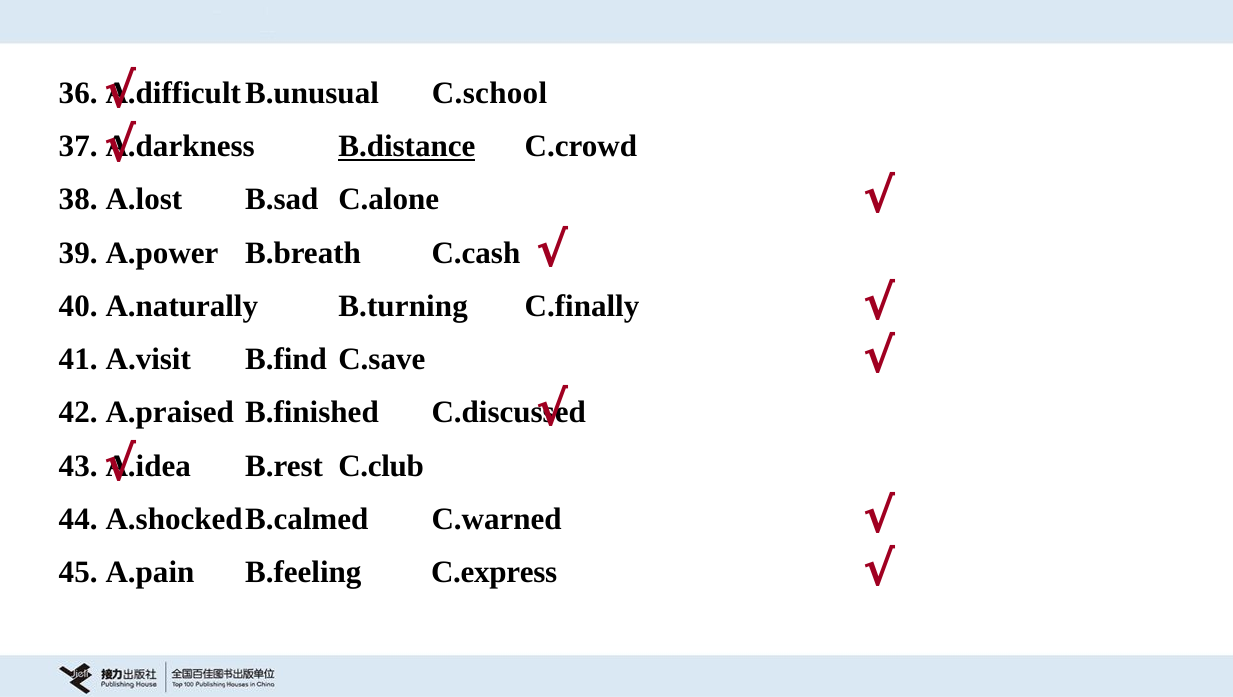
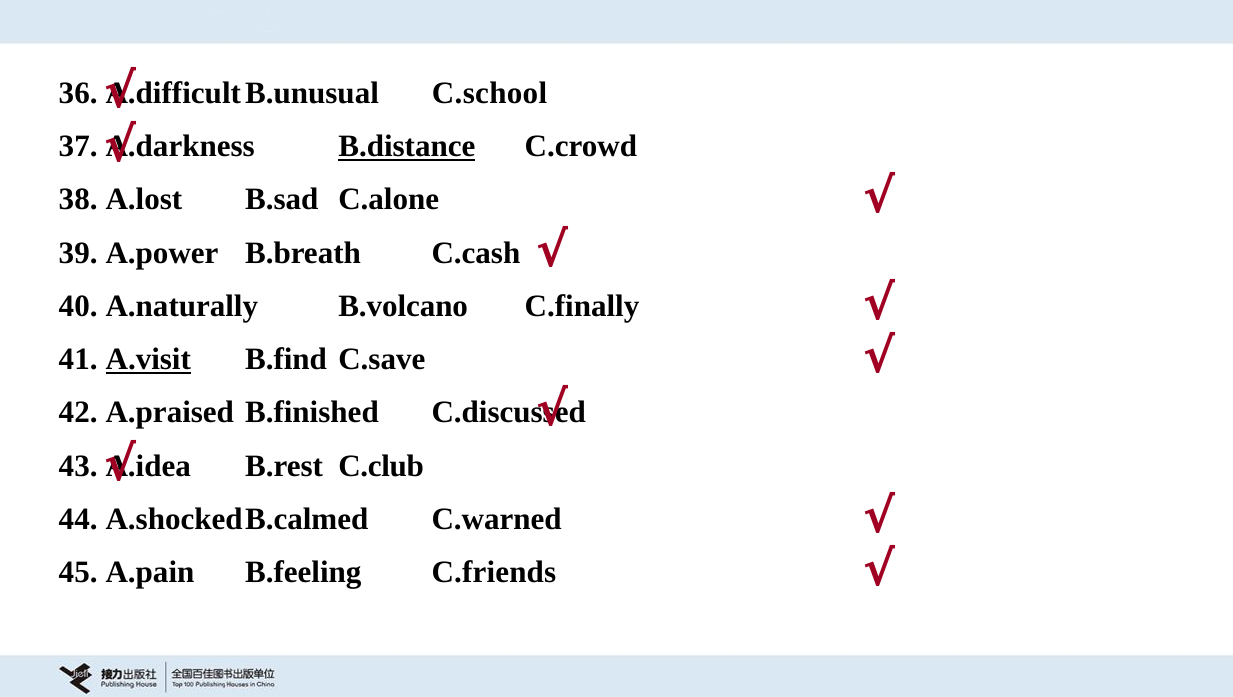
B.turning: B.turning -> B.volcano
A.visit underline: none -> present
C.express: C.express -> C.friends
